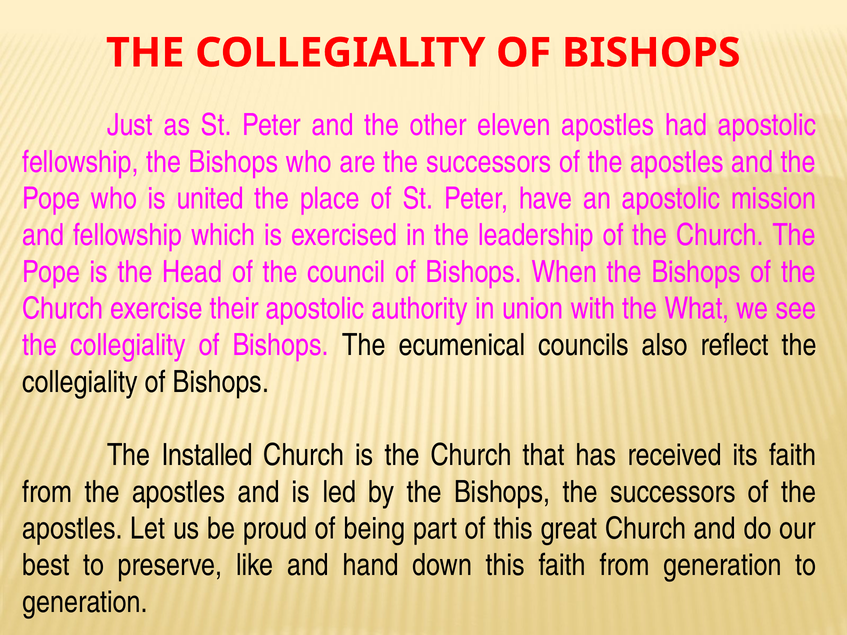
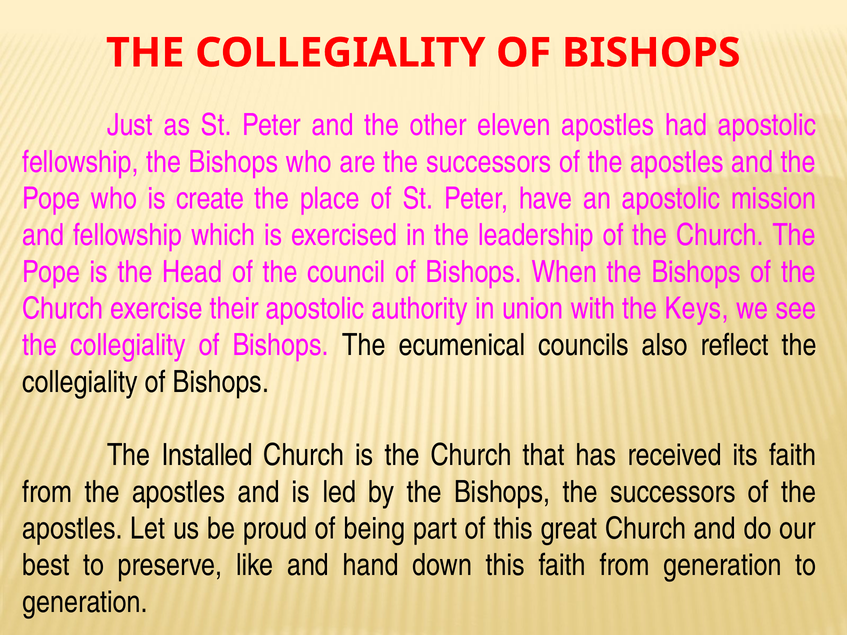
united: united -> create
What: What -> Keys
